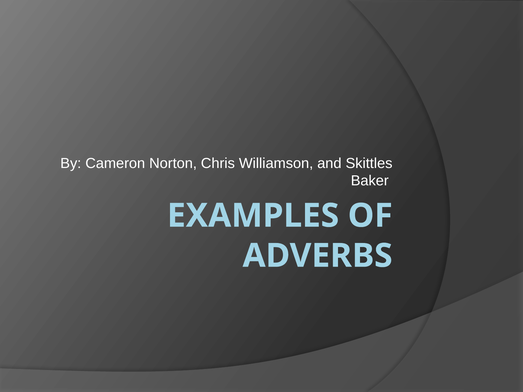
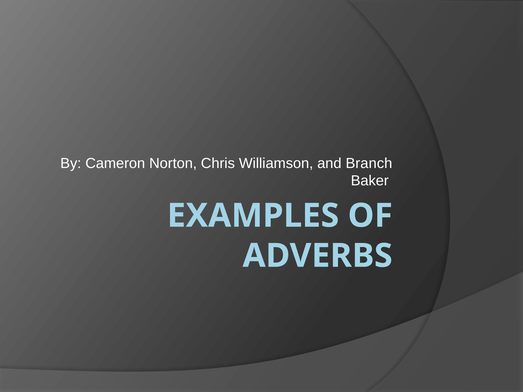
Skittles: Skittles -> Branch
